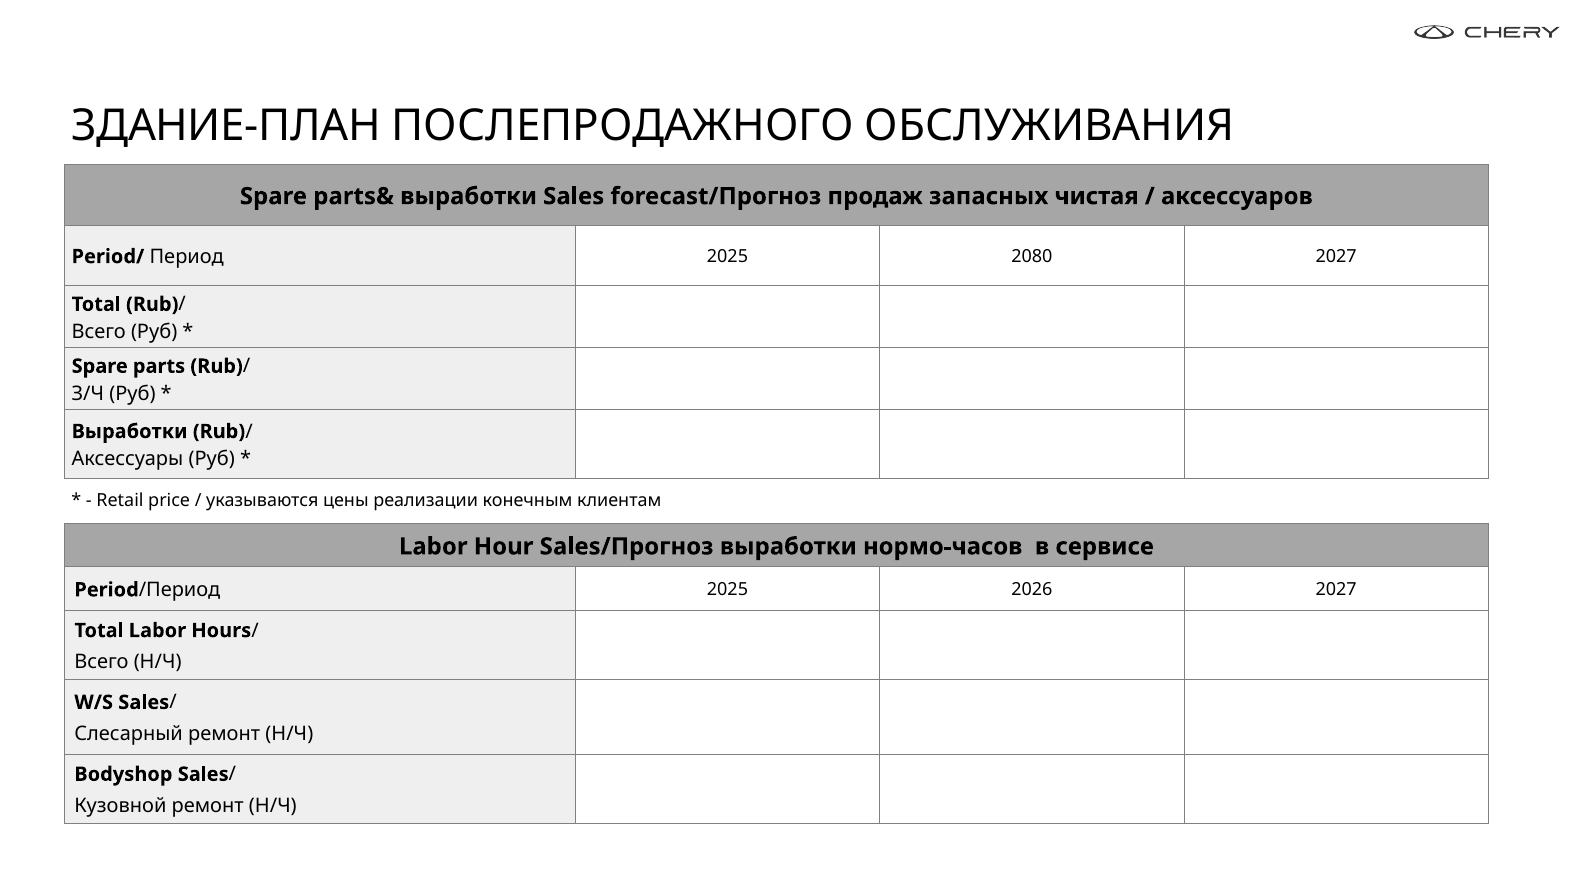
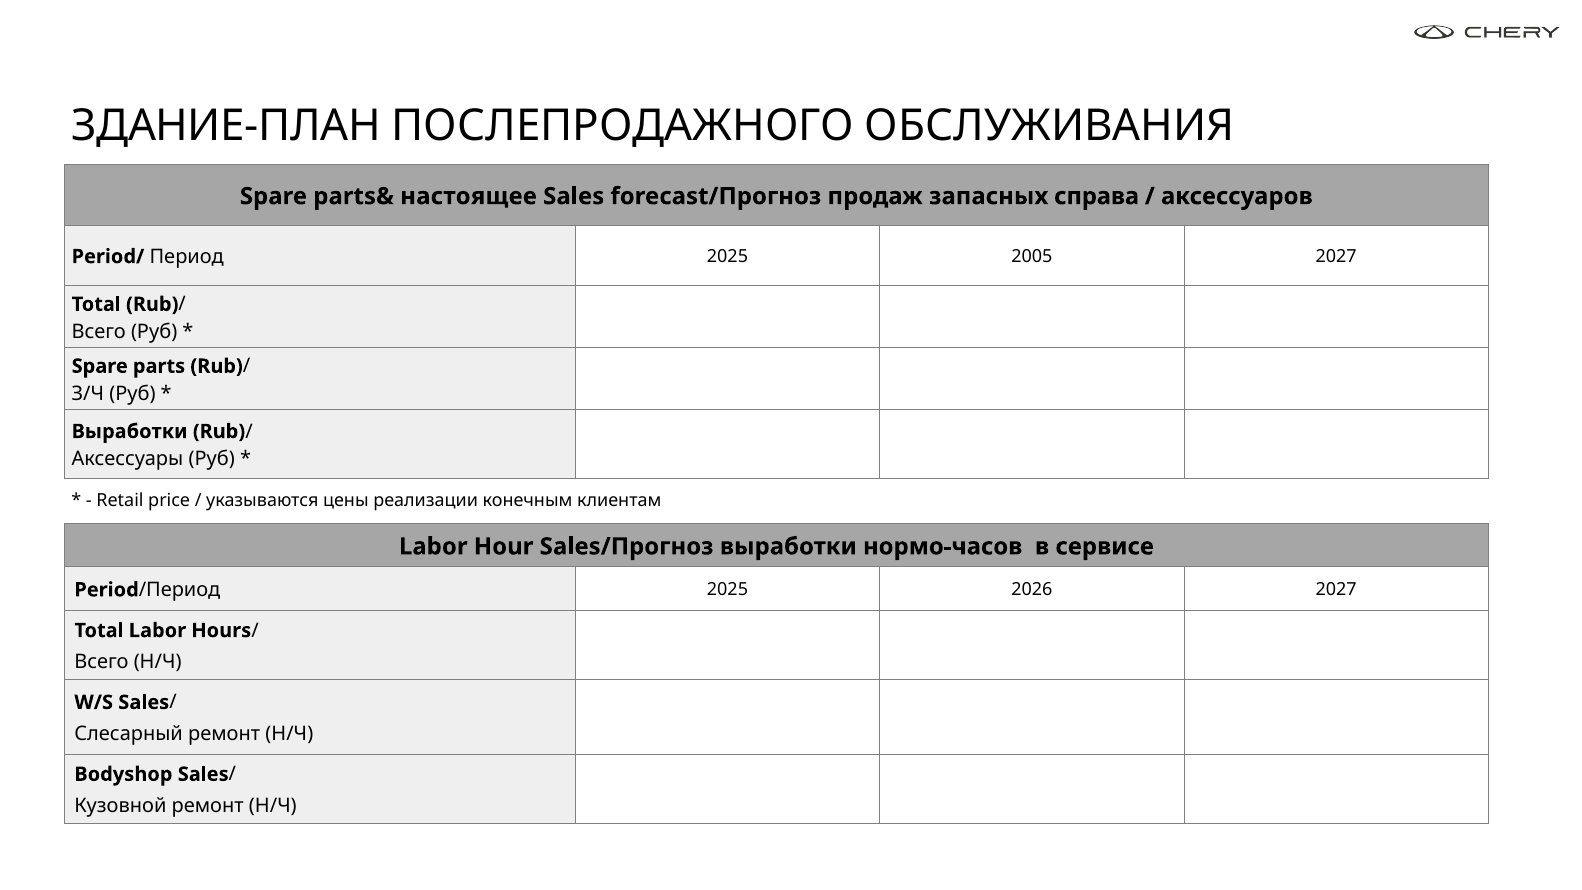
parts& выработки: выработки -> настоящее
чистая: чистая -> справа
2080: 2080 -> 2005
